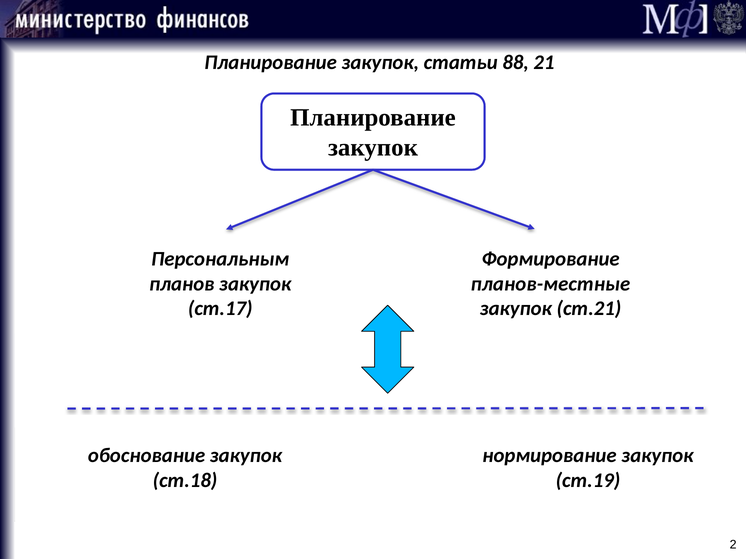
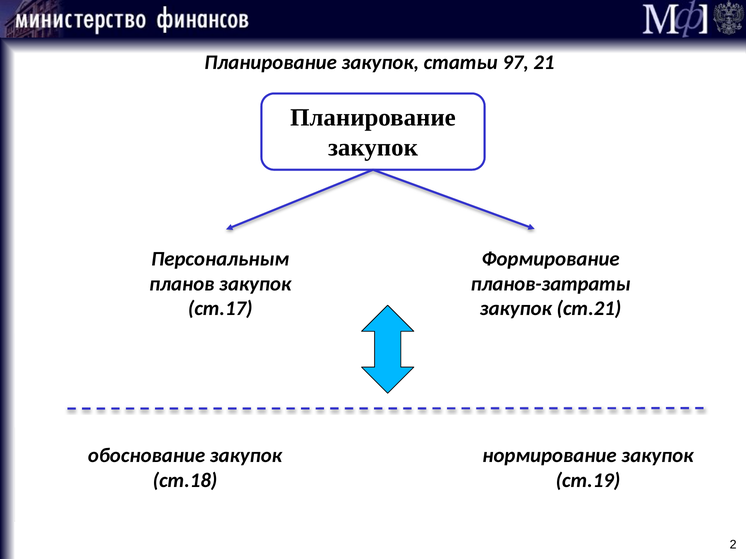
88: 88 -> 97
планов-местные: планов-местные -> планов-затраты
